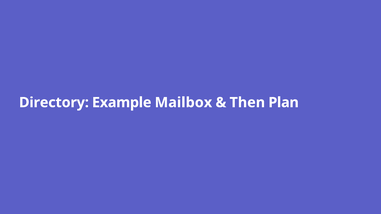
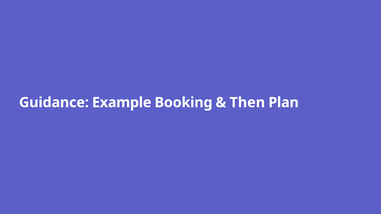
Directory: Directory -> Guidance
Mailbox: Mailbox -> Booking
